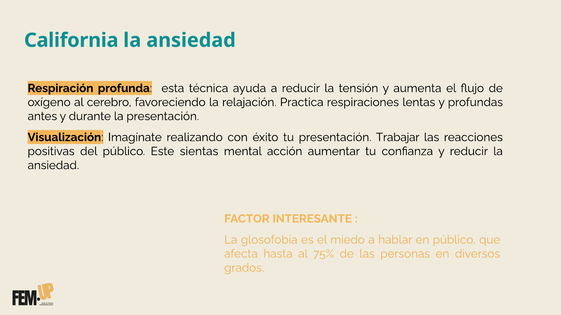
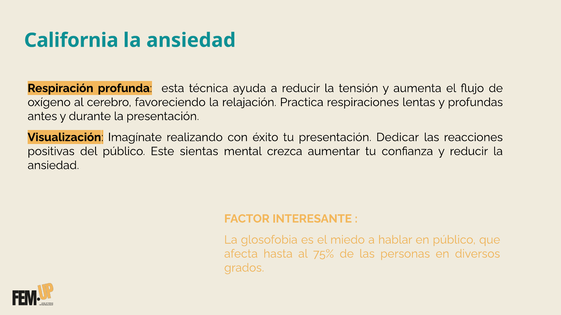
Trabajar: Trabajar -> Dedicar
acción: acción -> crezca
